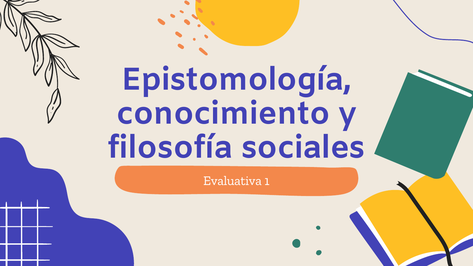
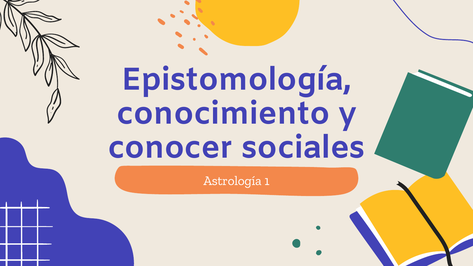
filosofía: filosofía -> conocer
Evaluativa: Evaluativa -> Astrología
